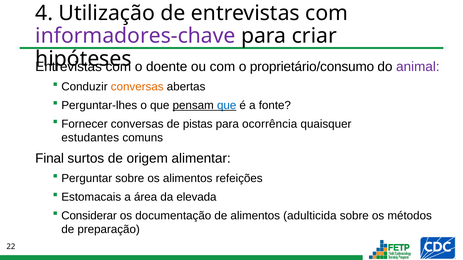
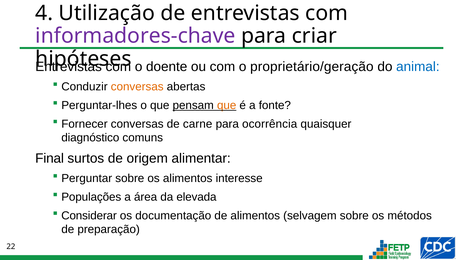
proprietário/consumo: proprietário/consumo -> proprietário/geração
animal colour: purple -> blue
que at (227, 105) colour: blue -> orange
pistas: pistas -> carne
estudantes: estudantes -> diagnóstico
refeições: refeições -> interesse
Estomacais: Estomacais -> Populações
adulticida: adulticida -> selvagem
